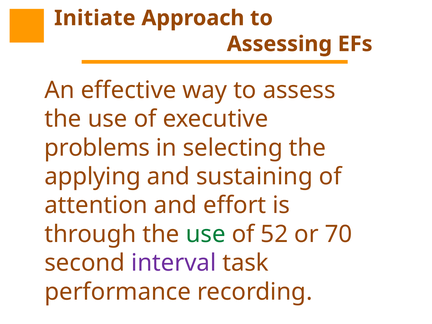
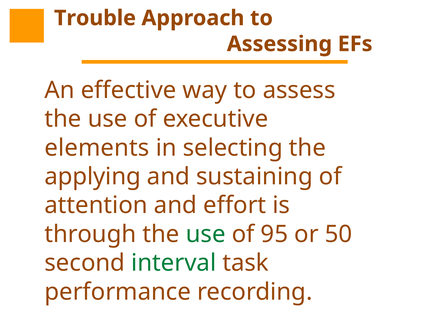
Initiate: Initiate -> Trouble
problems: problems -> elements
52: 52 -> 95
70: 70 -> 50
interval colour: purple -> green
